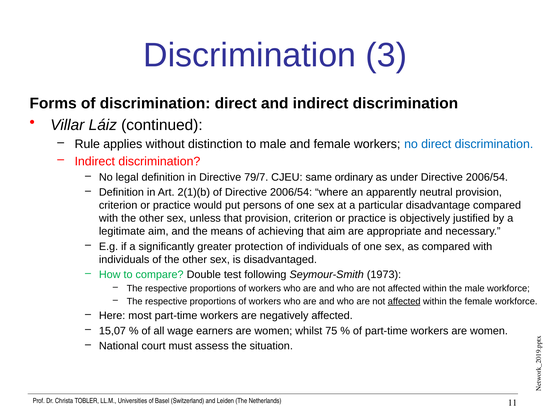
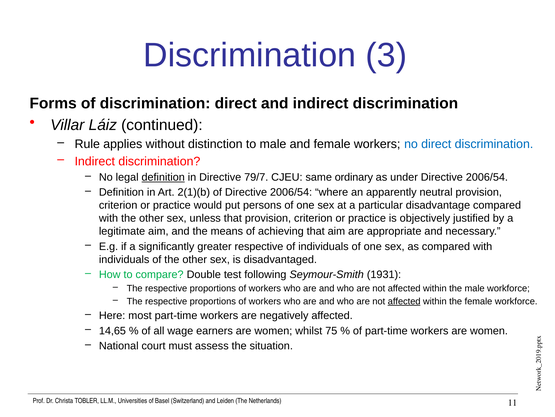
definition at (163, 177) underline: none -> present
greater protection: protection -> respective
1973: 1973 -> 1931
15,07: 15,07 -> 14,65
